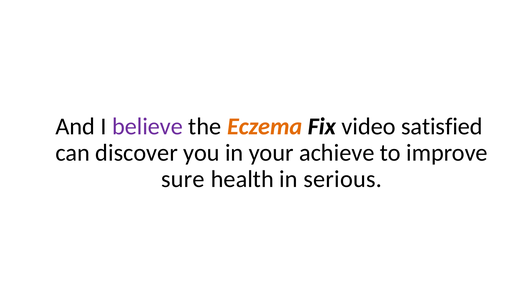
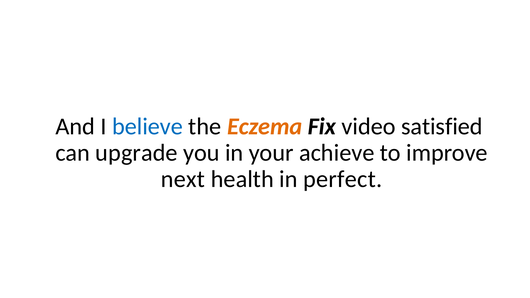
believe colour: purple -> blue
discover: discover -> upgrade
sure: sure -> next
serious: serious -> perfect
